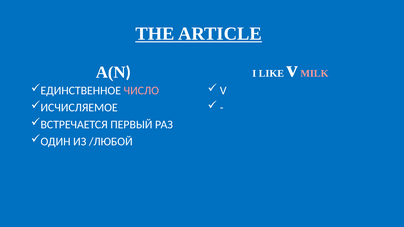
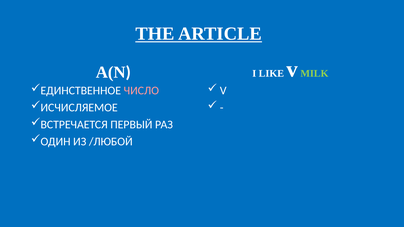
MILK colour: pink -> light green
